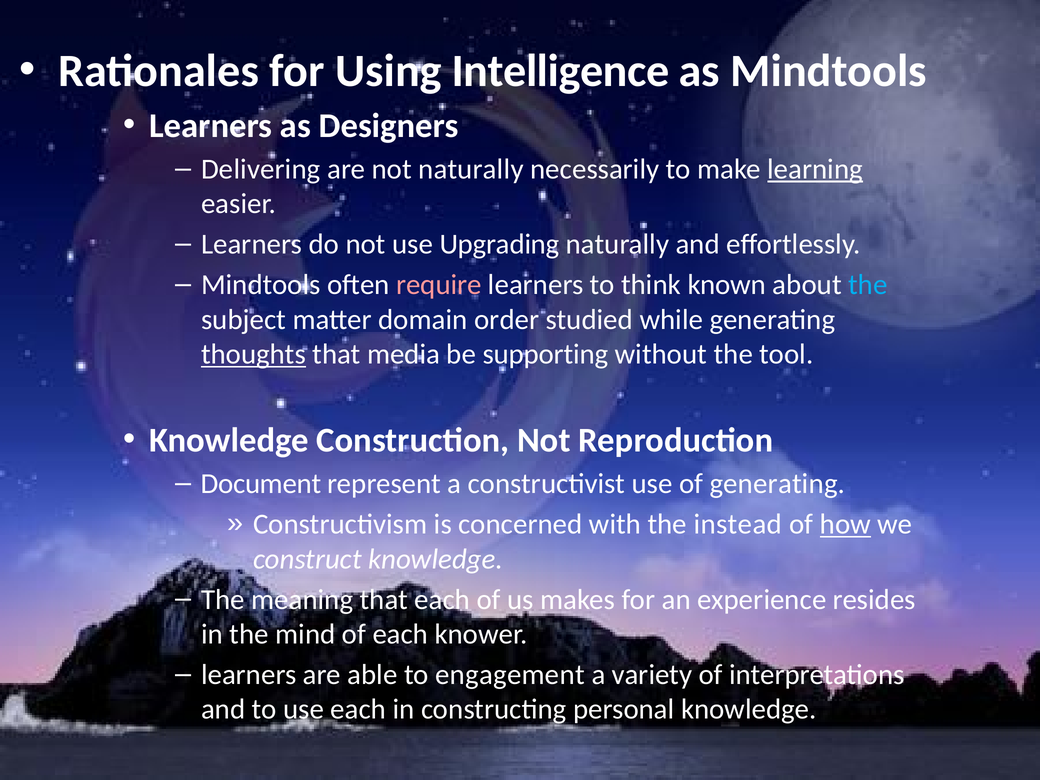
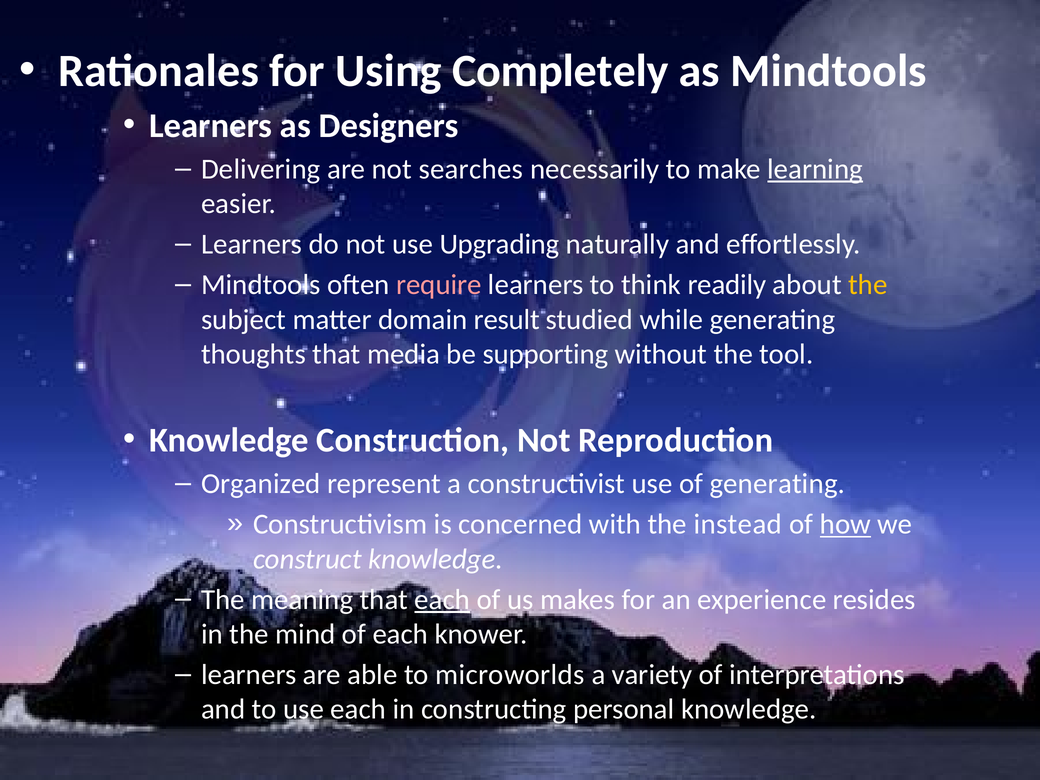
Intelligence: Intelligence -> Completely
not naturally: naturally -> searches
known: known -> readily
the at (868, 285) colour: light blue -> yellow
order: order -> result
thoughts underline: present -> none
Document: Document -> Organized
each at (442, 599) underline: none -> present
engagement: engagement -> microworlds
